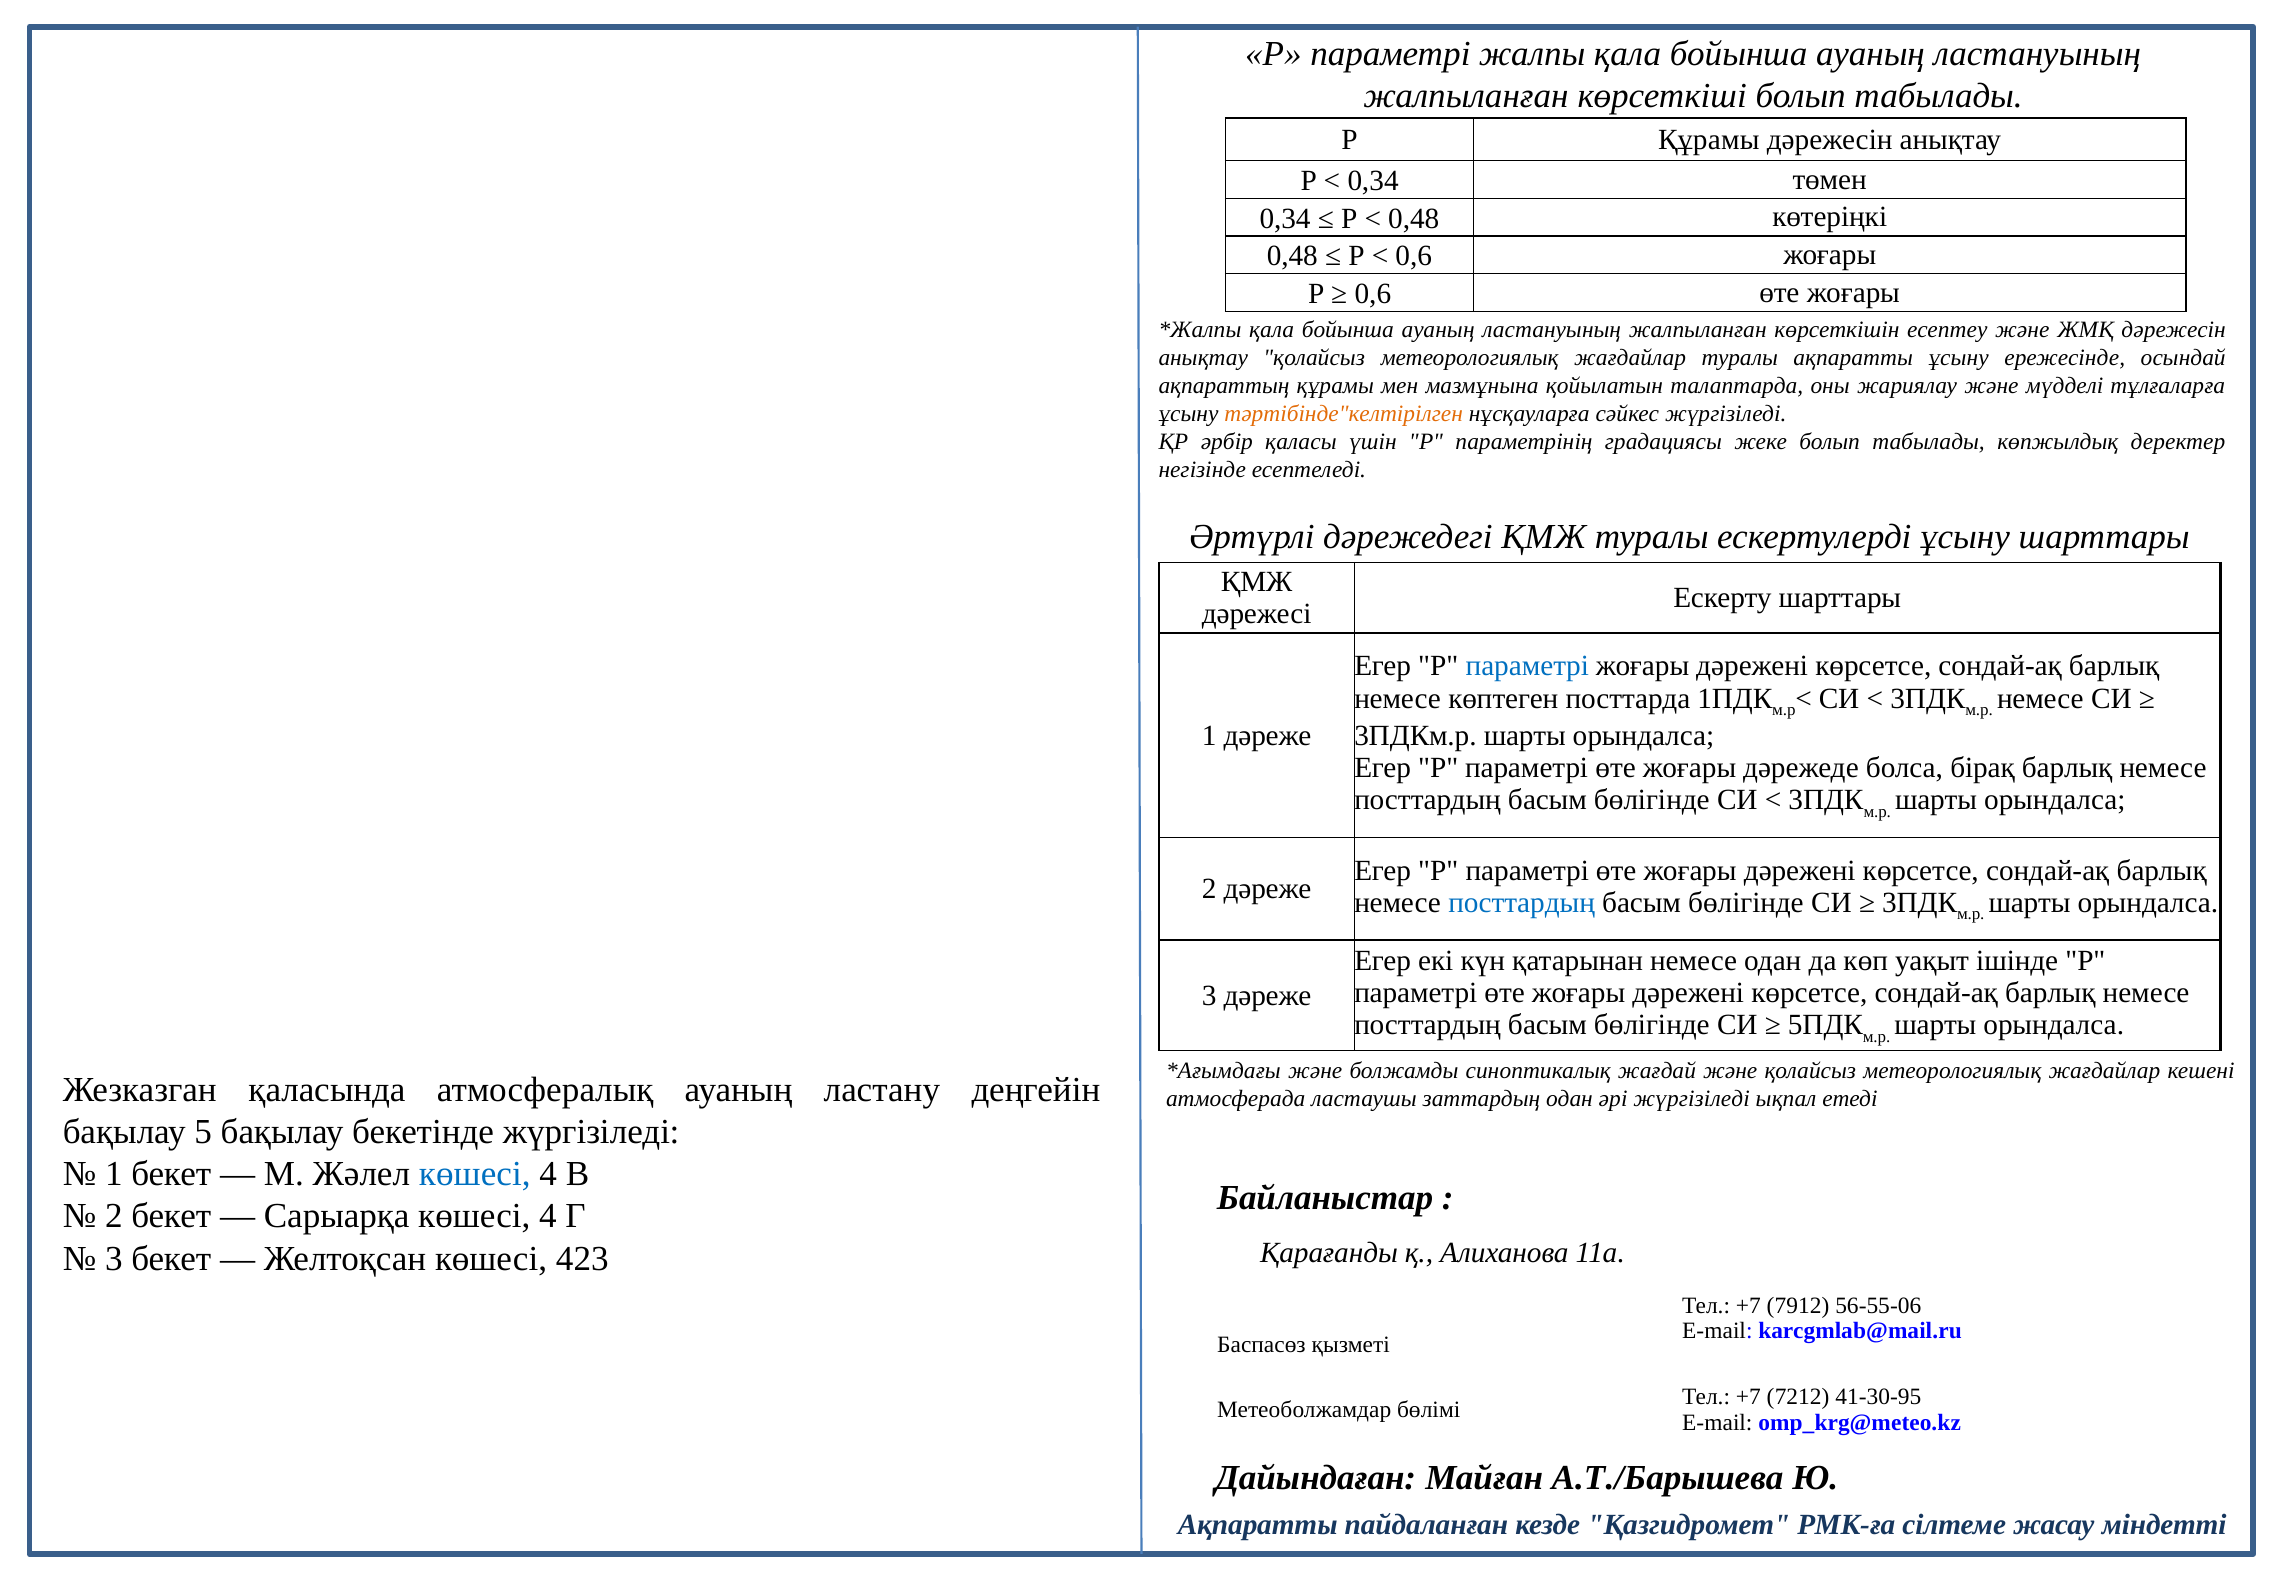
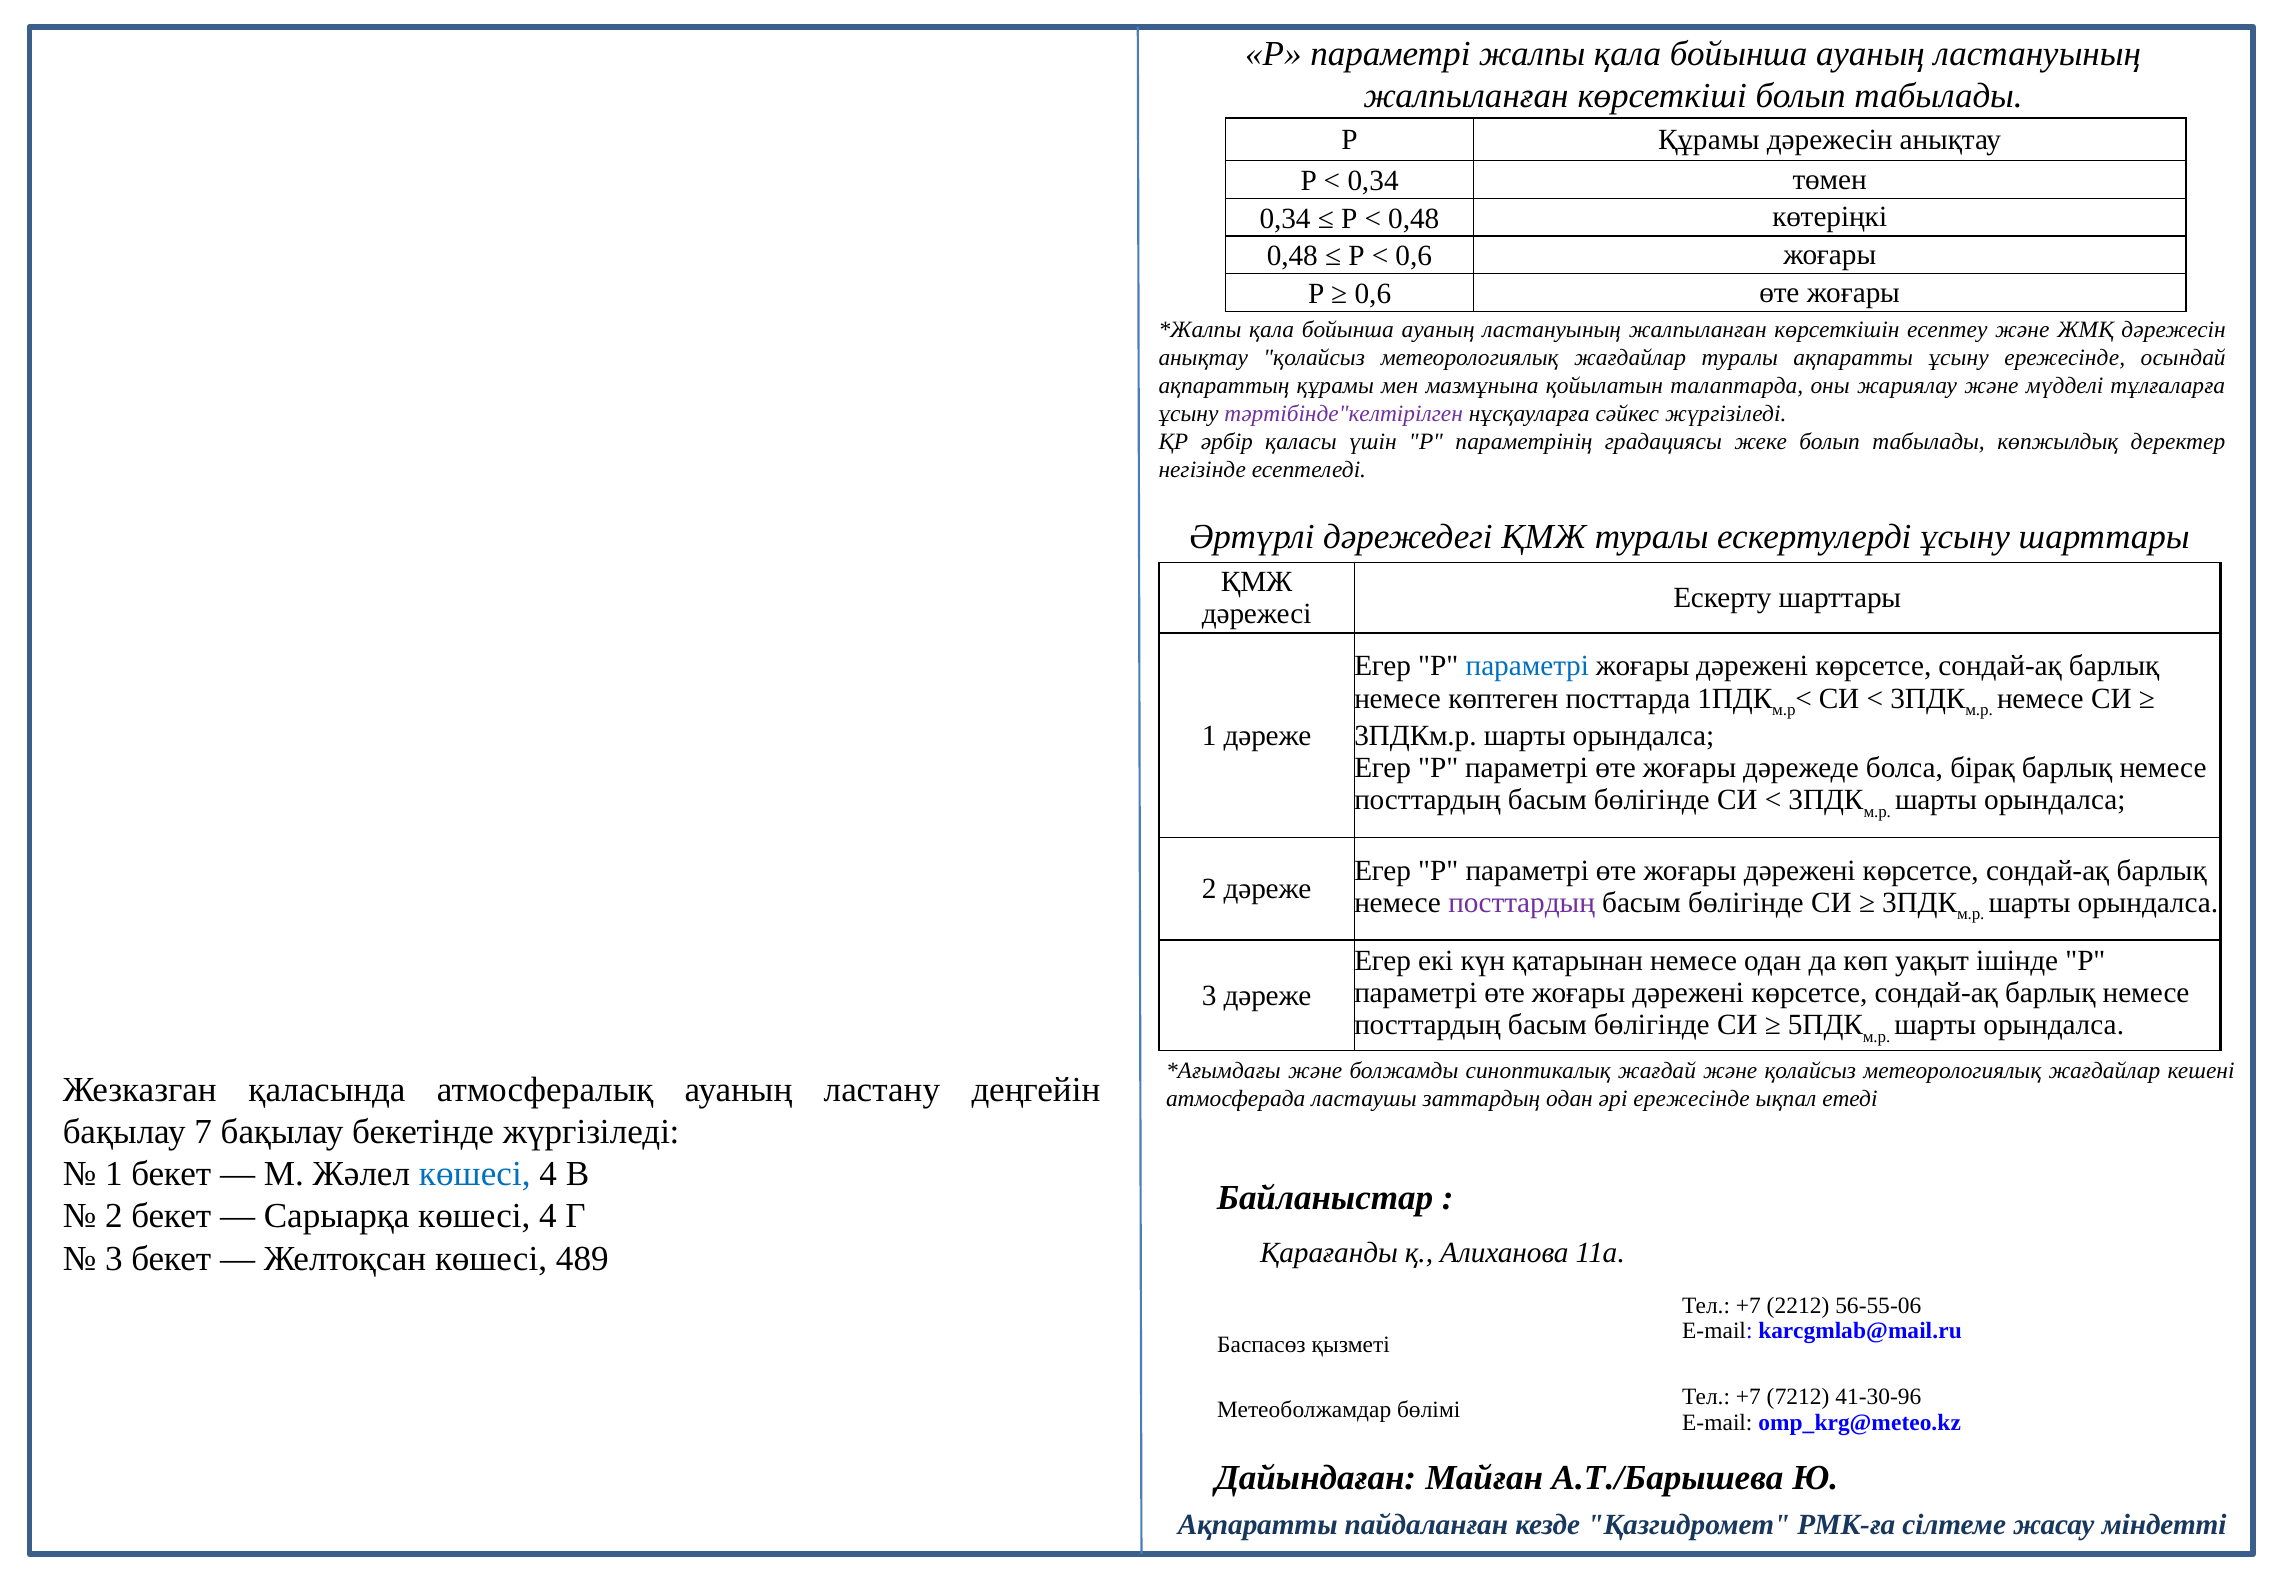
тәртібінде"келтірілген colour: orange -> purple
посттардың at (1522, 902) colour: blue -> purple
әрі жүргізіледі: жүргізіледі -> ережесінде
5: 5 -> 7
423: 423 -> 489
7912: 7912 -> 2212
41-30-95: 41-30-95 -> 41-30-96
